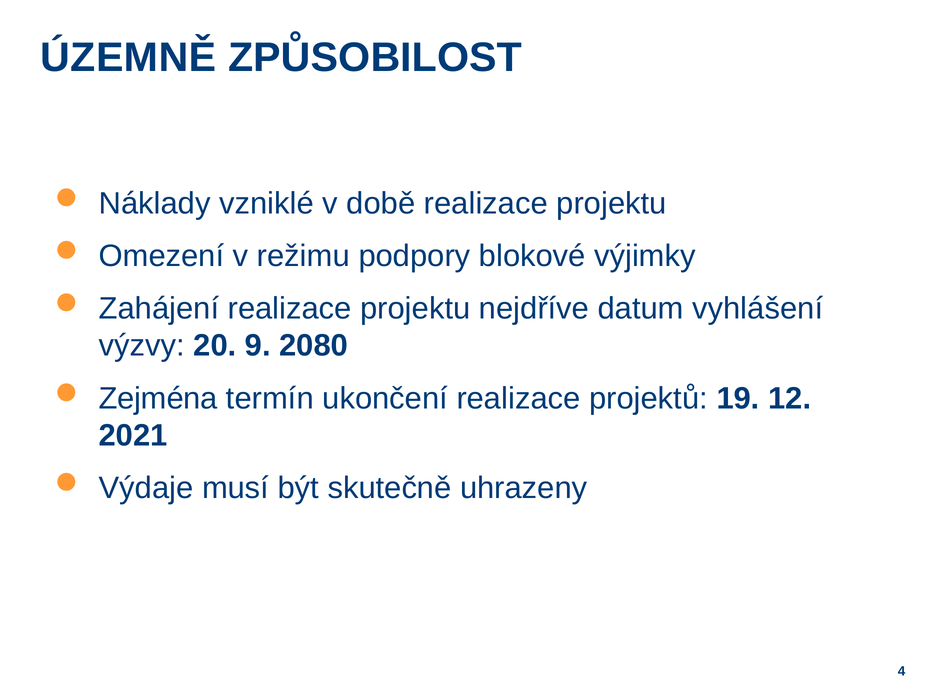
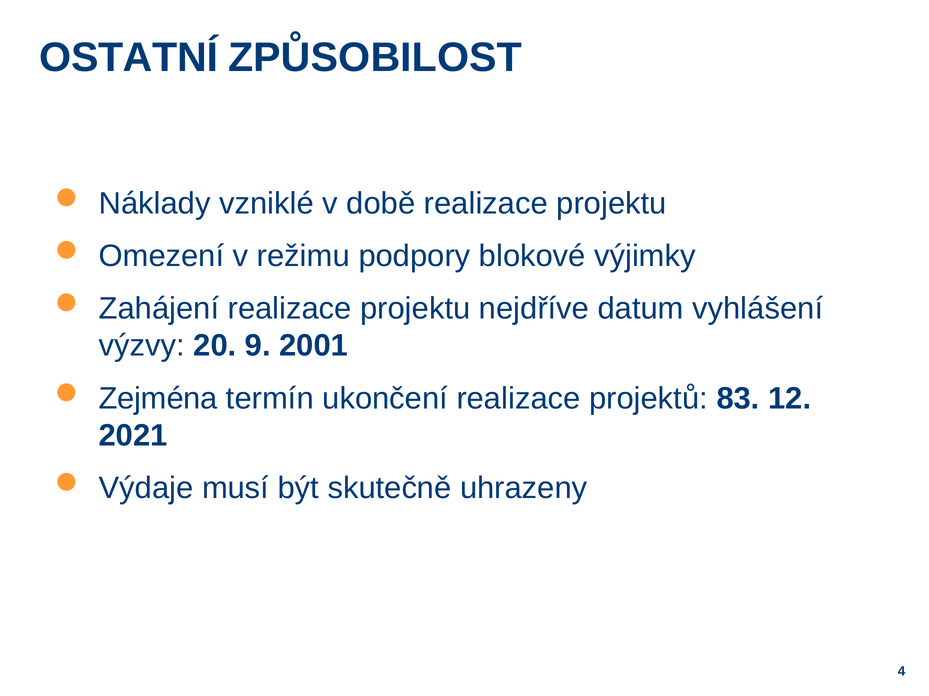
ÚZEMNĚ: ÚZEMNĚ -> OSTATNÍ
2080: 2080 -> 2001
19: 19 -> 83
